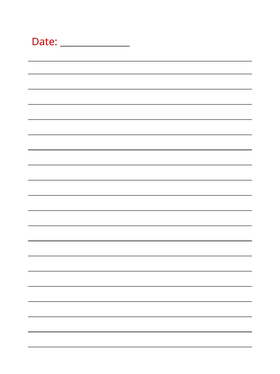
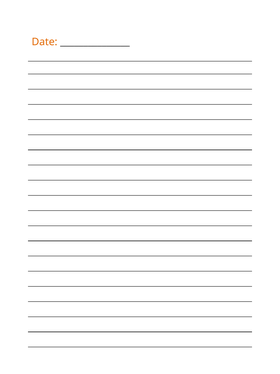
Date colour: red -> orange
